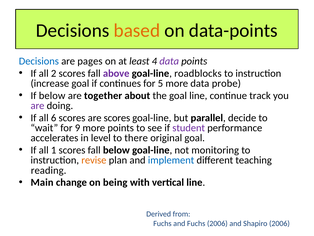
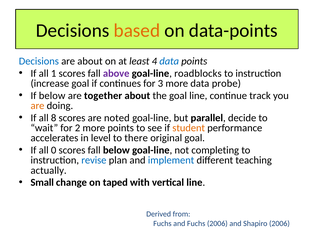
are pages: pages -> about
data at (169, 61) colour: purple -> blue
2: 2 -> 1
5: 5 -> 3
are at (37, 105) colour: purple -> orange
6: 6 -> 8
are scores: scores -> noted
9: 9 -> 2
student colour: purple -> orange
1: 1 -> 0
monitoring: monitoring -> completing
revise colour: orange -> blue
reading: reading -> actually
Main: Main -> Small
being: being -> taped
